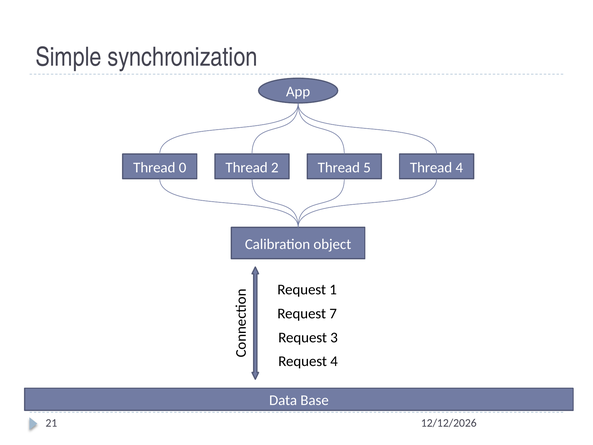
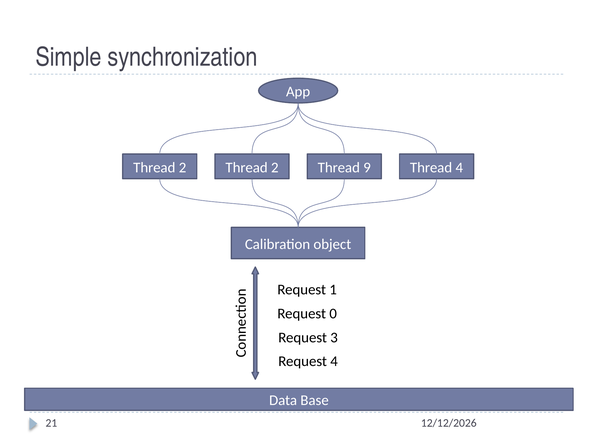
0 at (183, 167): 0 -> 2
5: 5 -> 9
7: 7 -> 0
